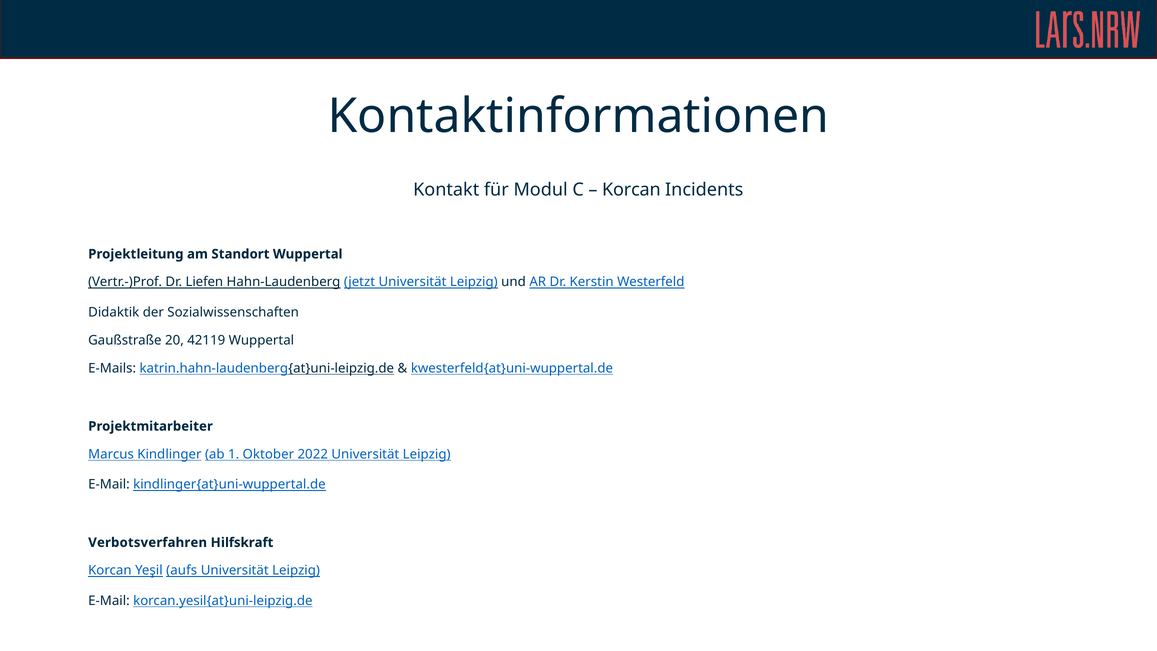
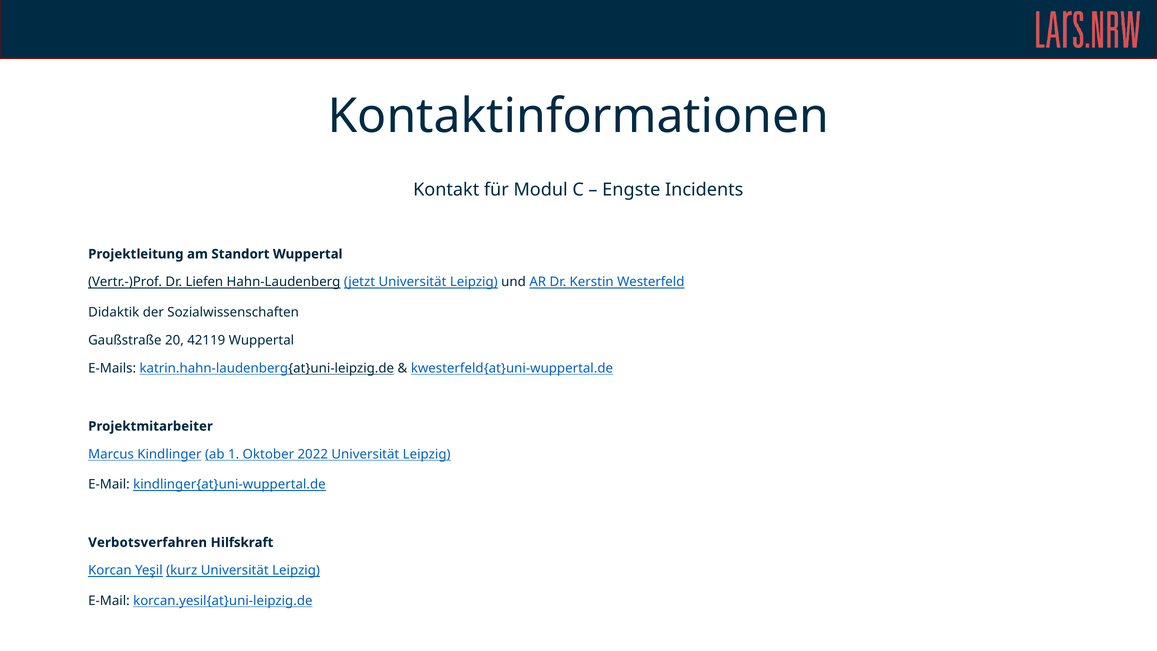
Korcan at (631, 190): Korcan -> Engste
aufs: aufs -> kurz
